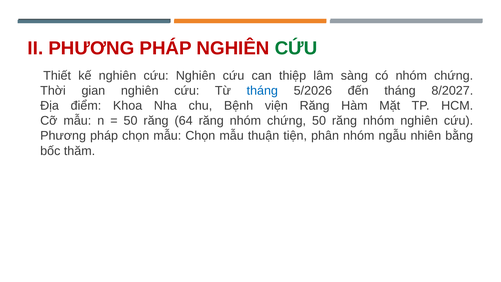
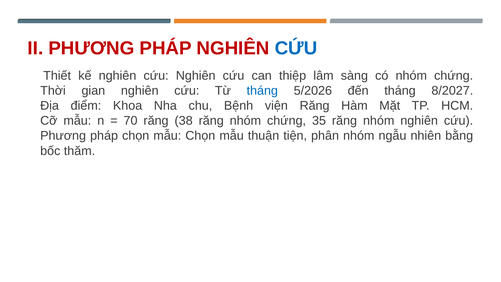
CỨU at (296, 48) colour: green -> blue
50 at (131, 121): 50 -> 70
64: 64 -> 38
chứng 50: 50 -> 35
